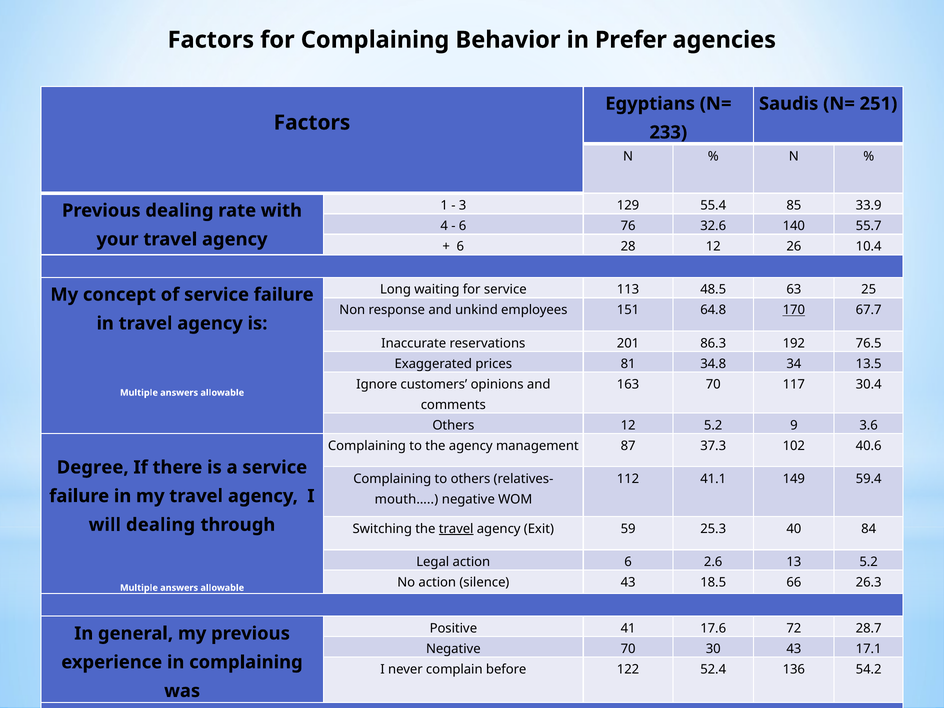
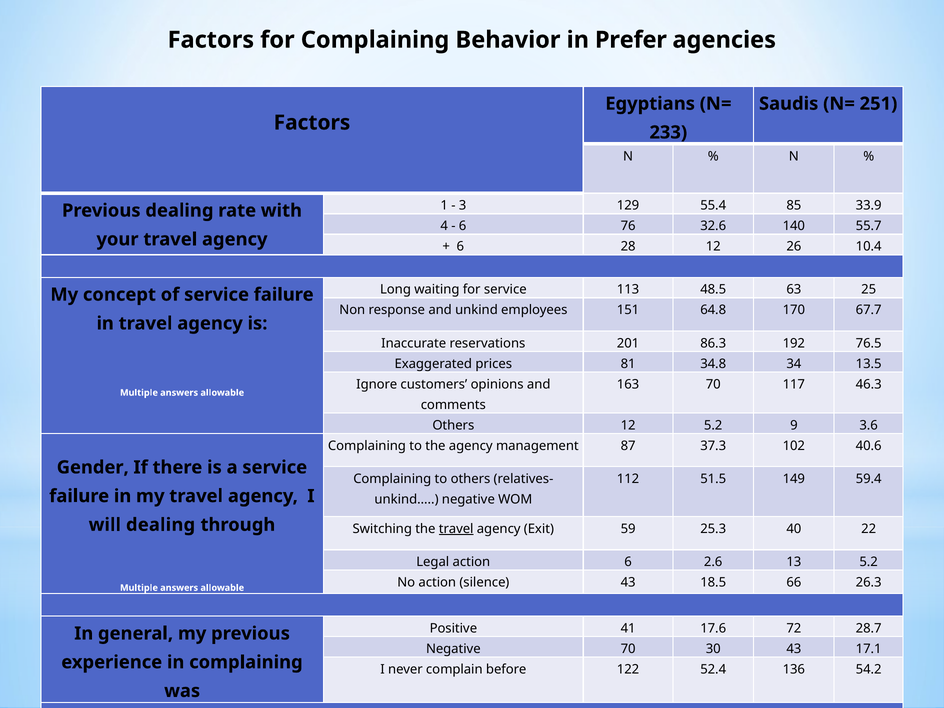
170 underline: present -> none
30.4: 30.4 -> 46.3
Degree: Degree -> Gender
41.1: 41.1 -> 51.5
mouth…: mouth… -> unkind…
84: 84 -> 22
